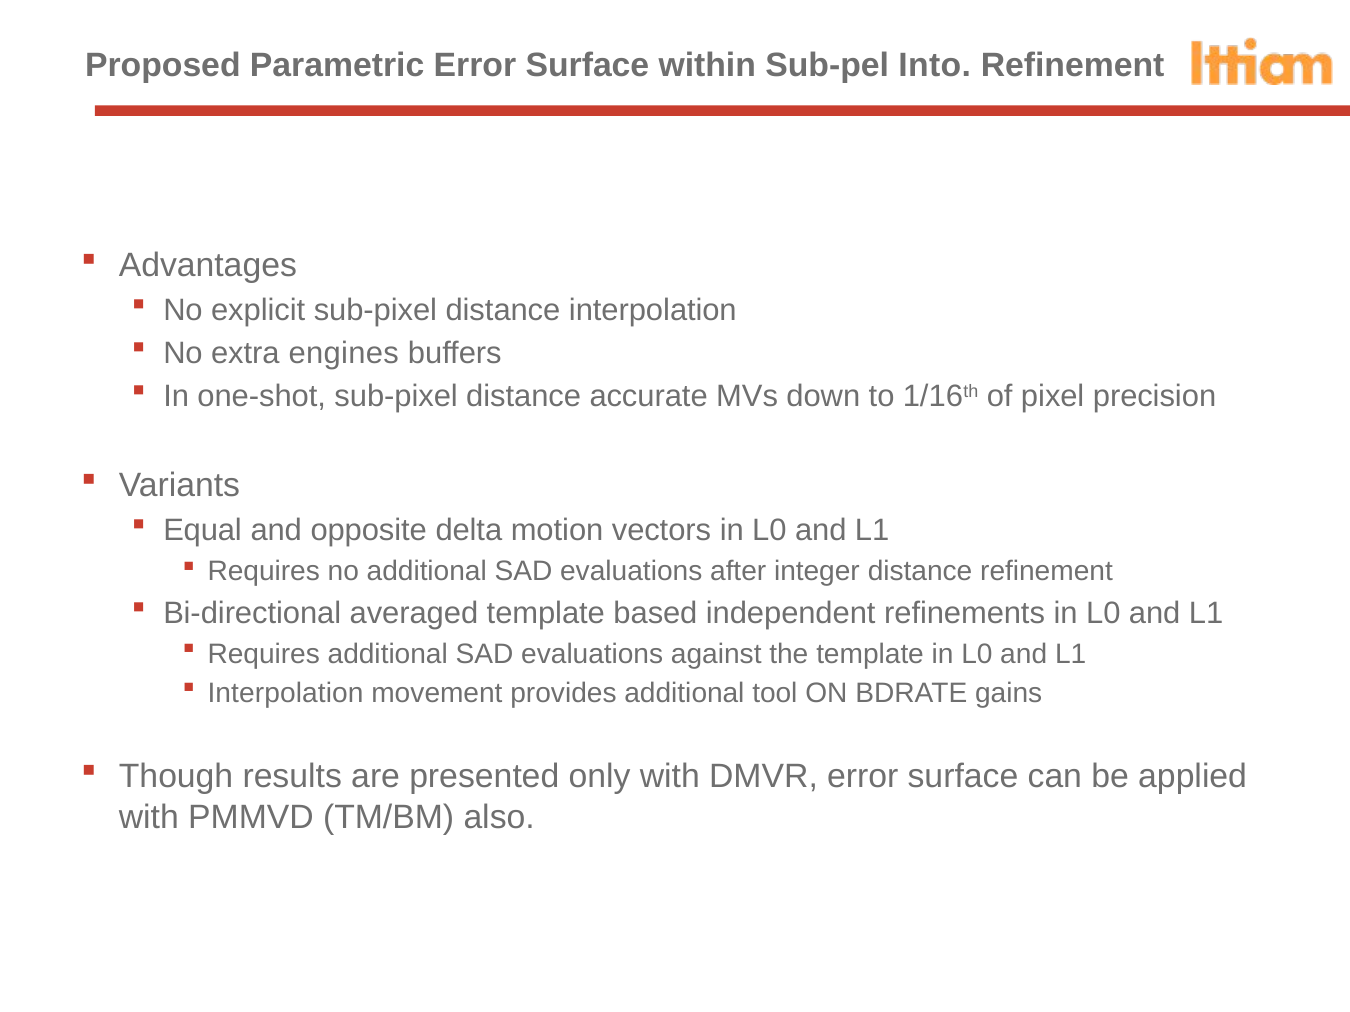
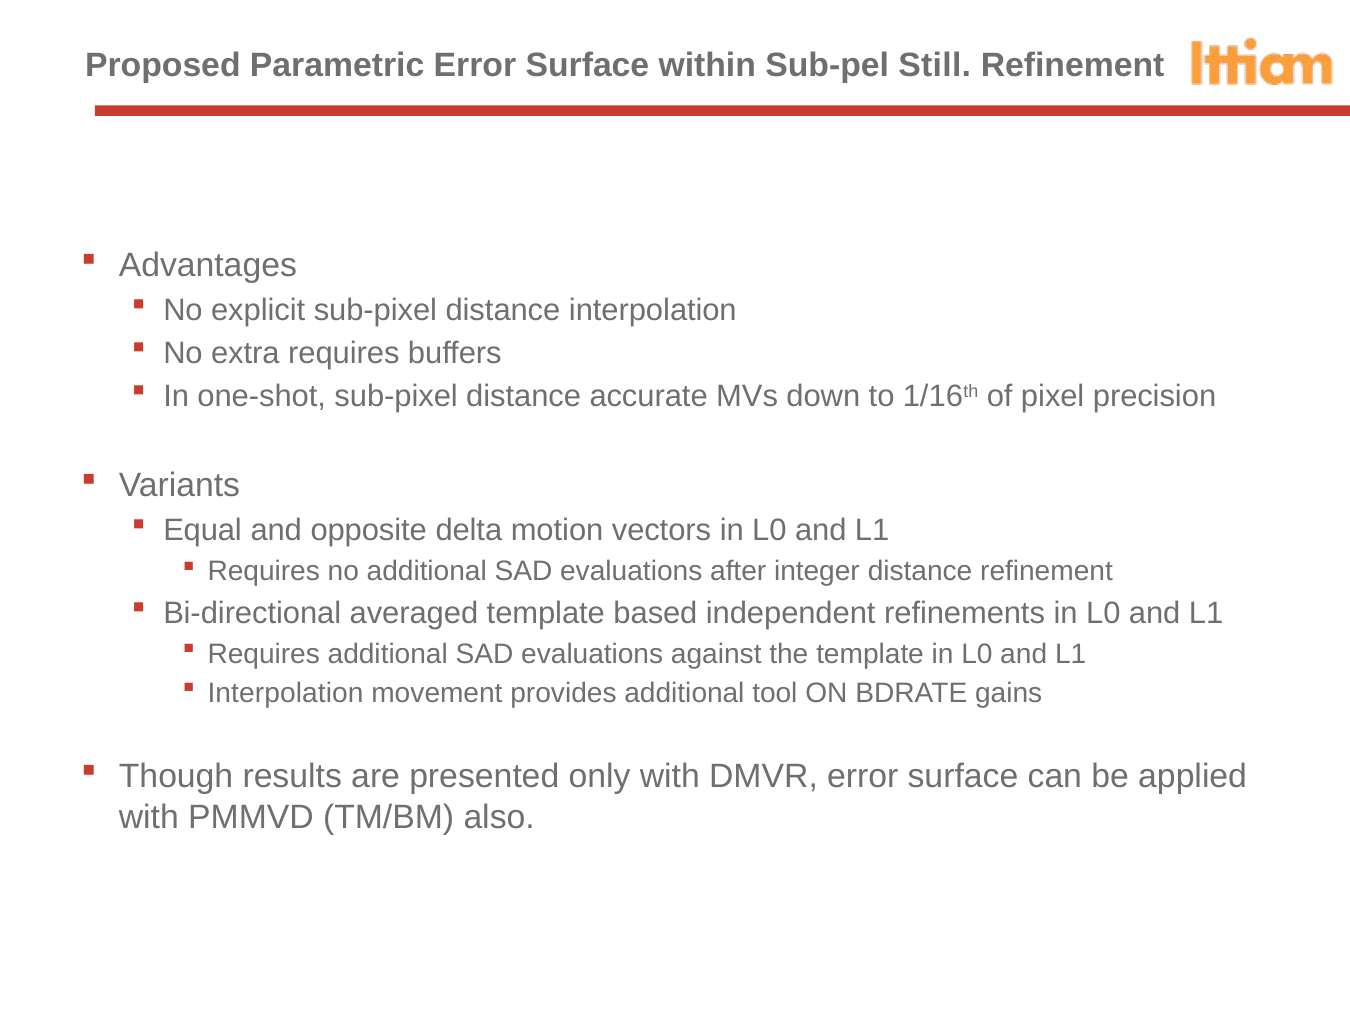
Into: Into -> Still
extra engines: engines -> requires
